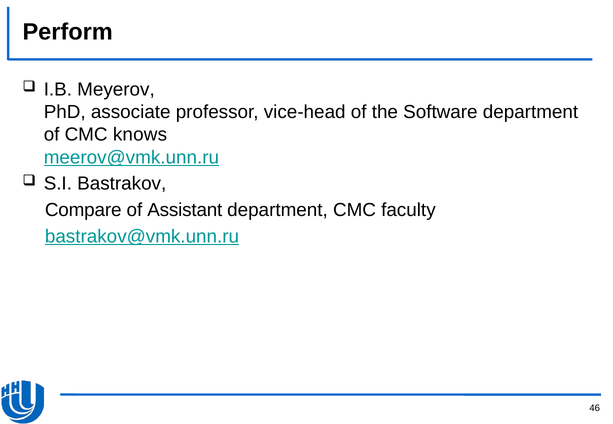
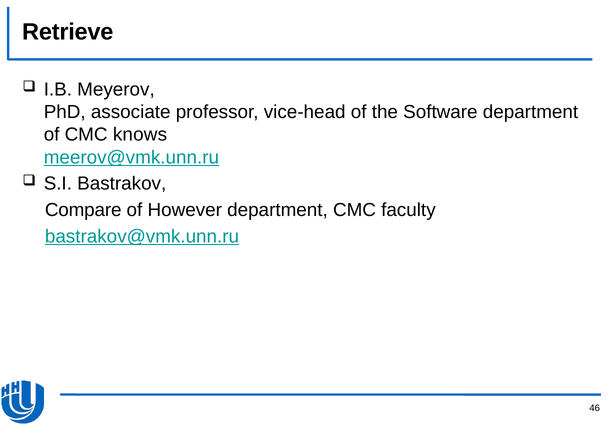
Perform: Perform -> Retrieve
Assistant: Assistant -> However
